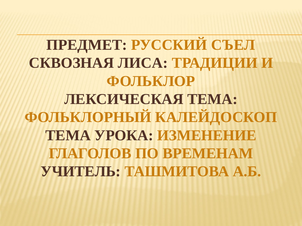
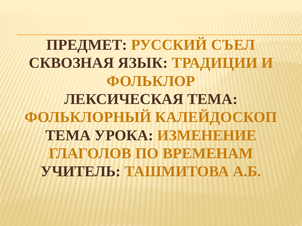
ЛИСА: ЛИСА -> ЯЗЫК
